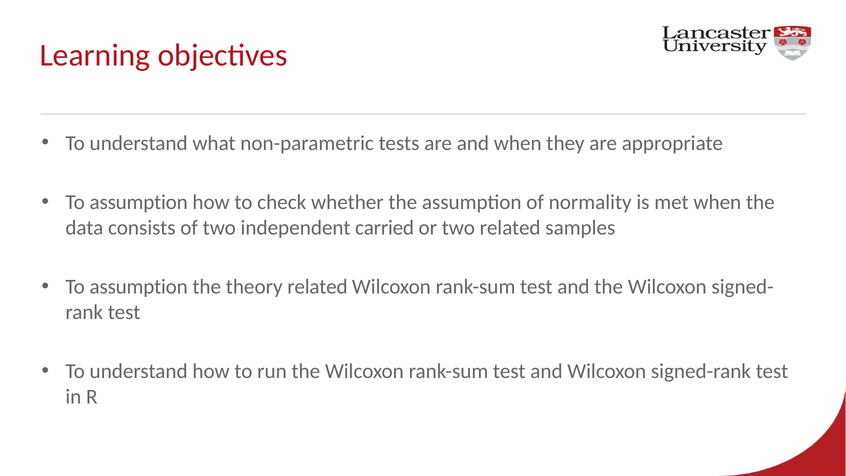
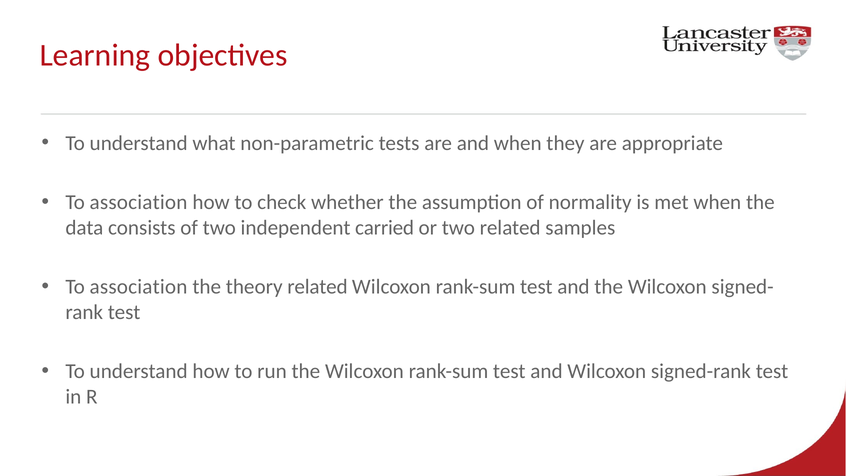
assumption at (139, 202): assumption -> association
assumption at (139, 287): assumption -> association
